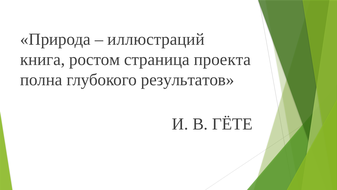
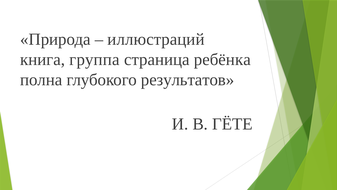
ростом: ростом -> группа
проекта: проекта -> ребёнка
